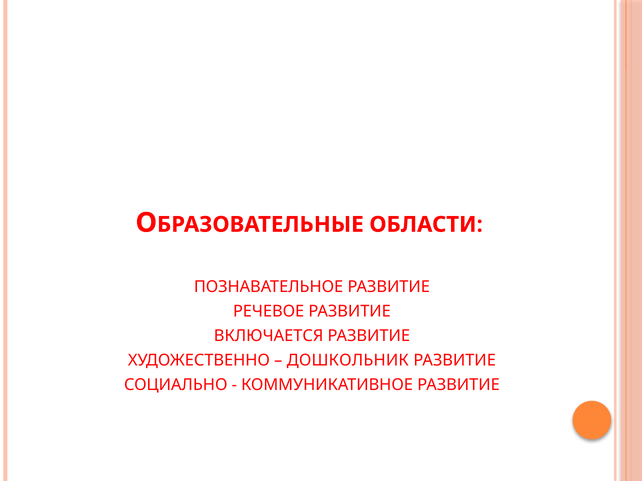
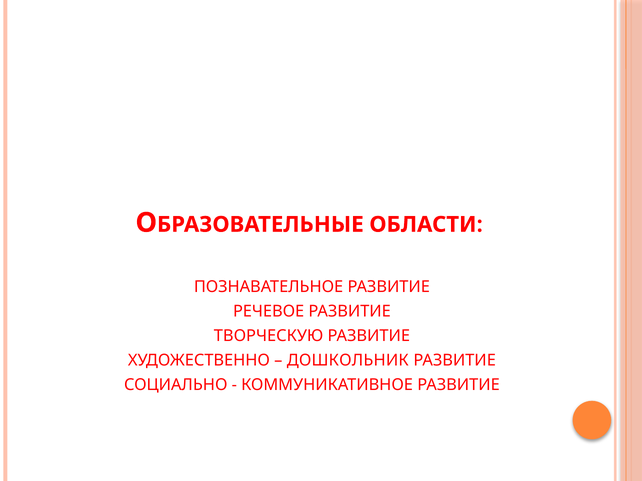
ВКЛЮЧАЕТСЯ: ВКЛЮЧАЕТСЯ -> ТВОРЧЕСКУЮ
